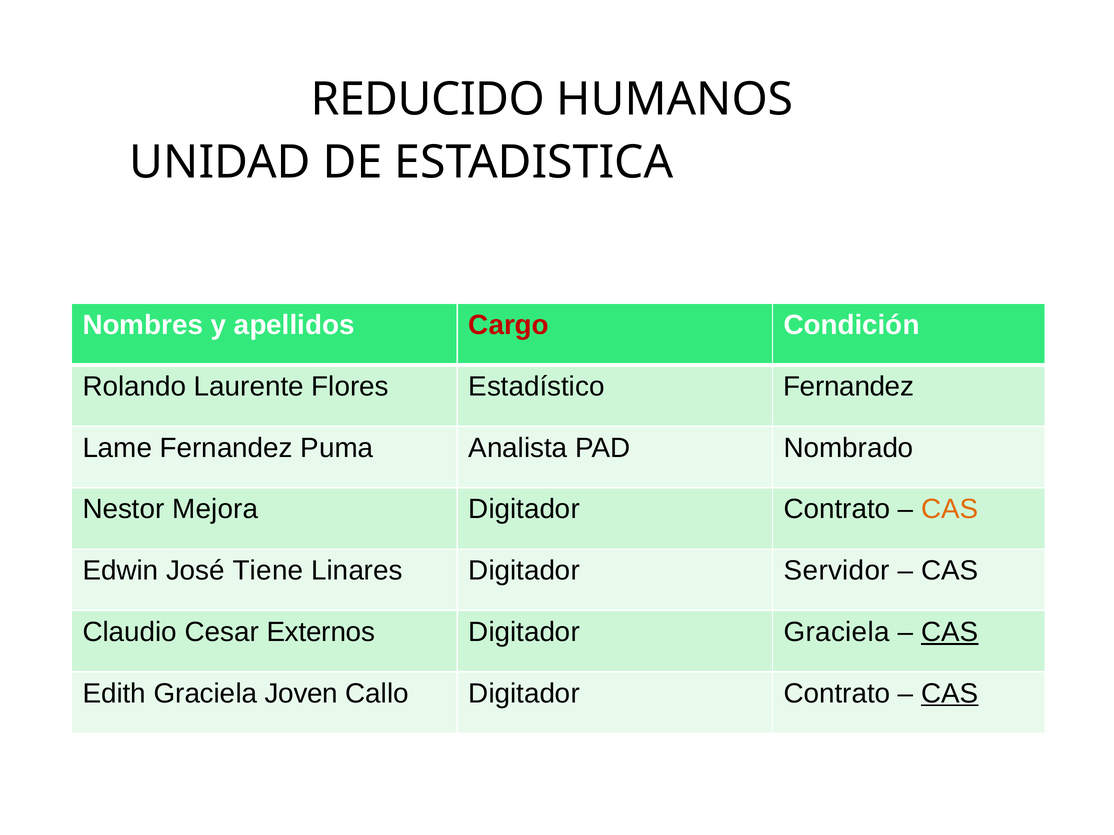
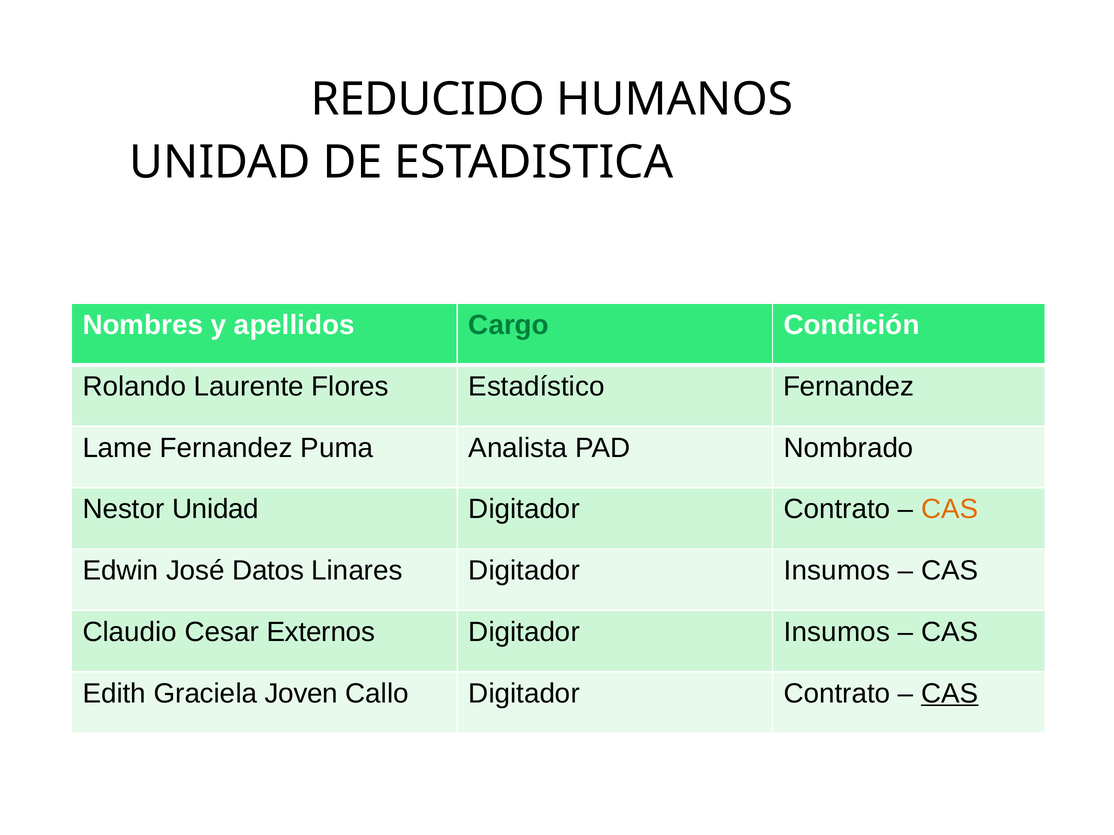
Cargo colour: red -> green
Nestor Mejora: Mejora -> Unidad
Tiene: Tiene -> Datos
Linares Digitador Servidor: Servidor -> Insumos
Graciela at (837, 632): Graciela -> Insumos
CAS at (950, 632) underline: present -> none
